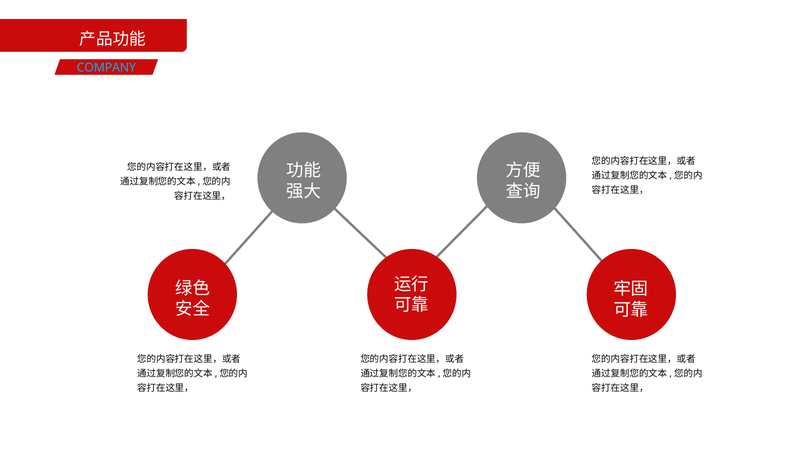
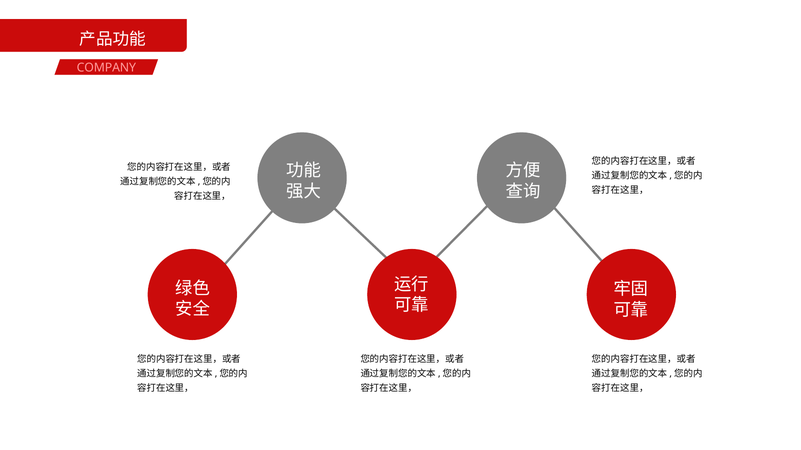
COMPANY colour: light blue -> pink
